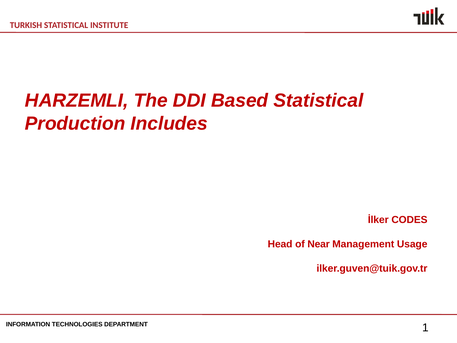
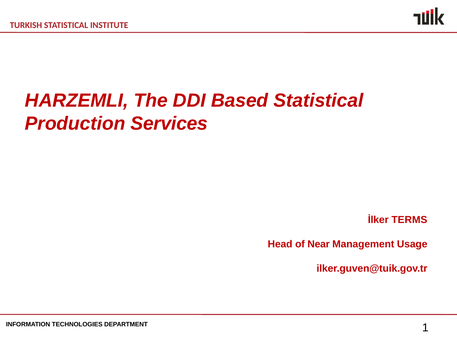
Includes: Includes -> Services
CODES: CODES -> TERMS
